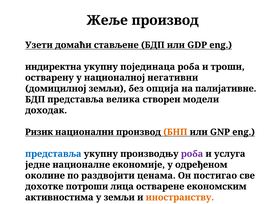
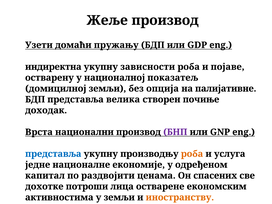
стављене: стављене -> пружању
појединаца: појединаца -> зависности
троши: троши -> појаве
негативни: негативни -> показатељ
модели: модели -> почиње
Ризик: Ризик -> Врста
БНП colour: orange -> purple
роба at (192, 154) colour: purple -> orange
околине: околине -> капитал
постигао: постигао -> спасених
